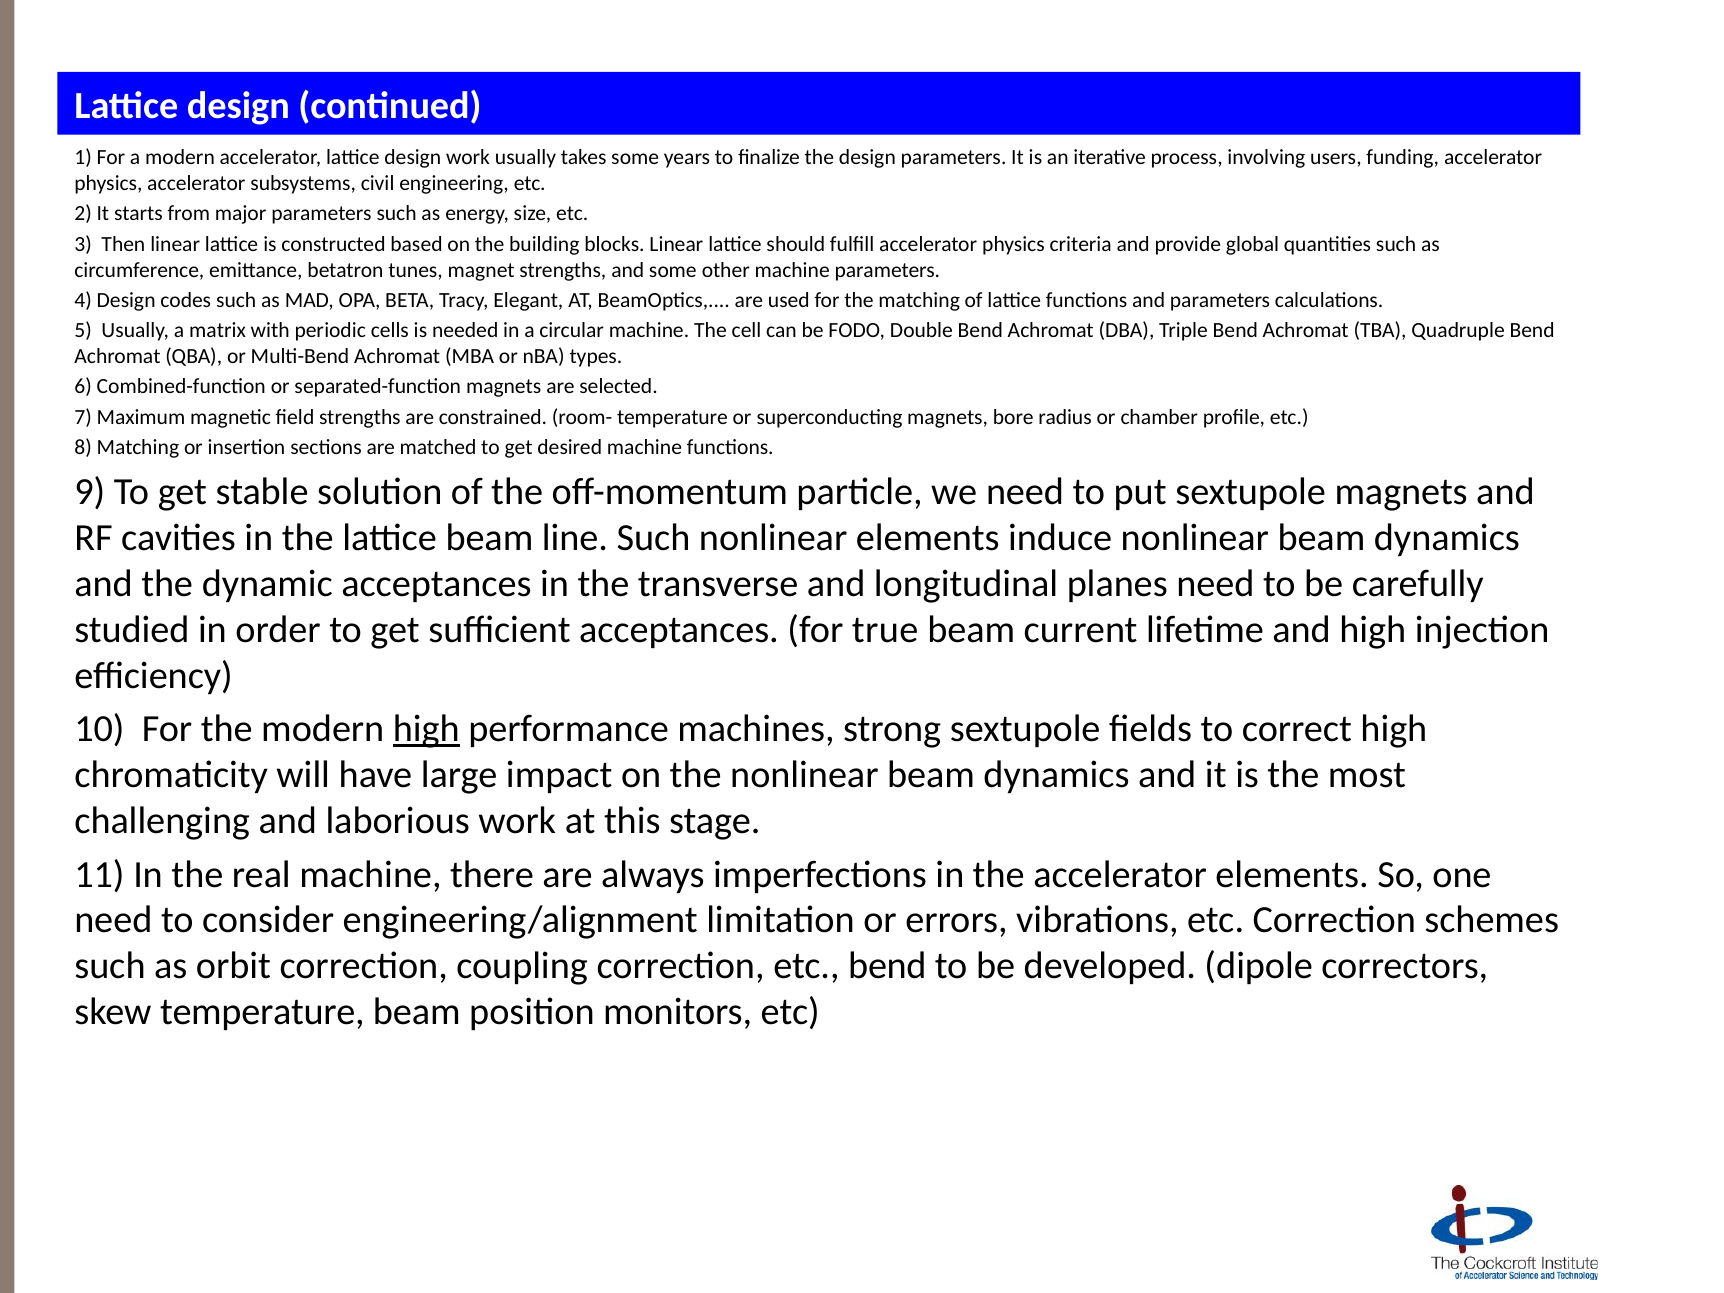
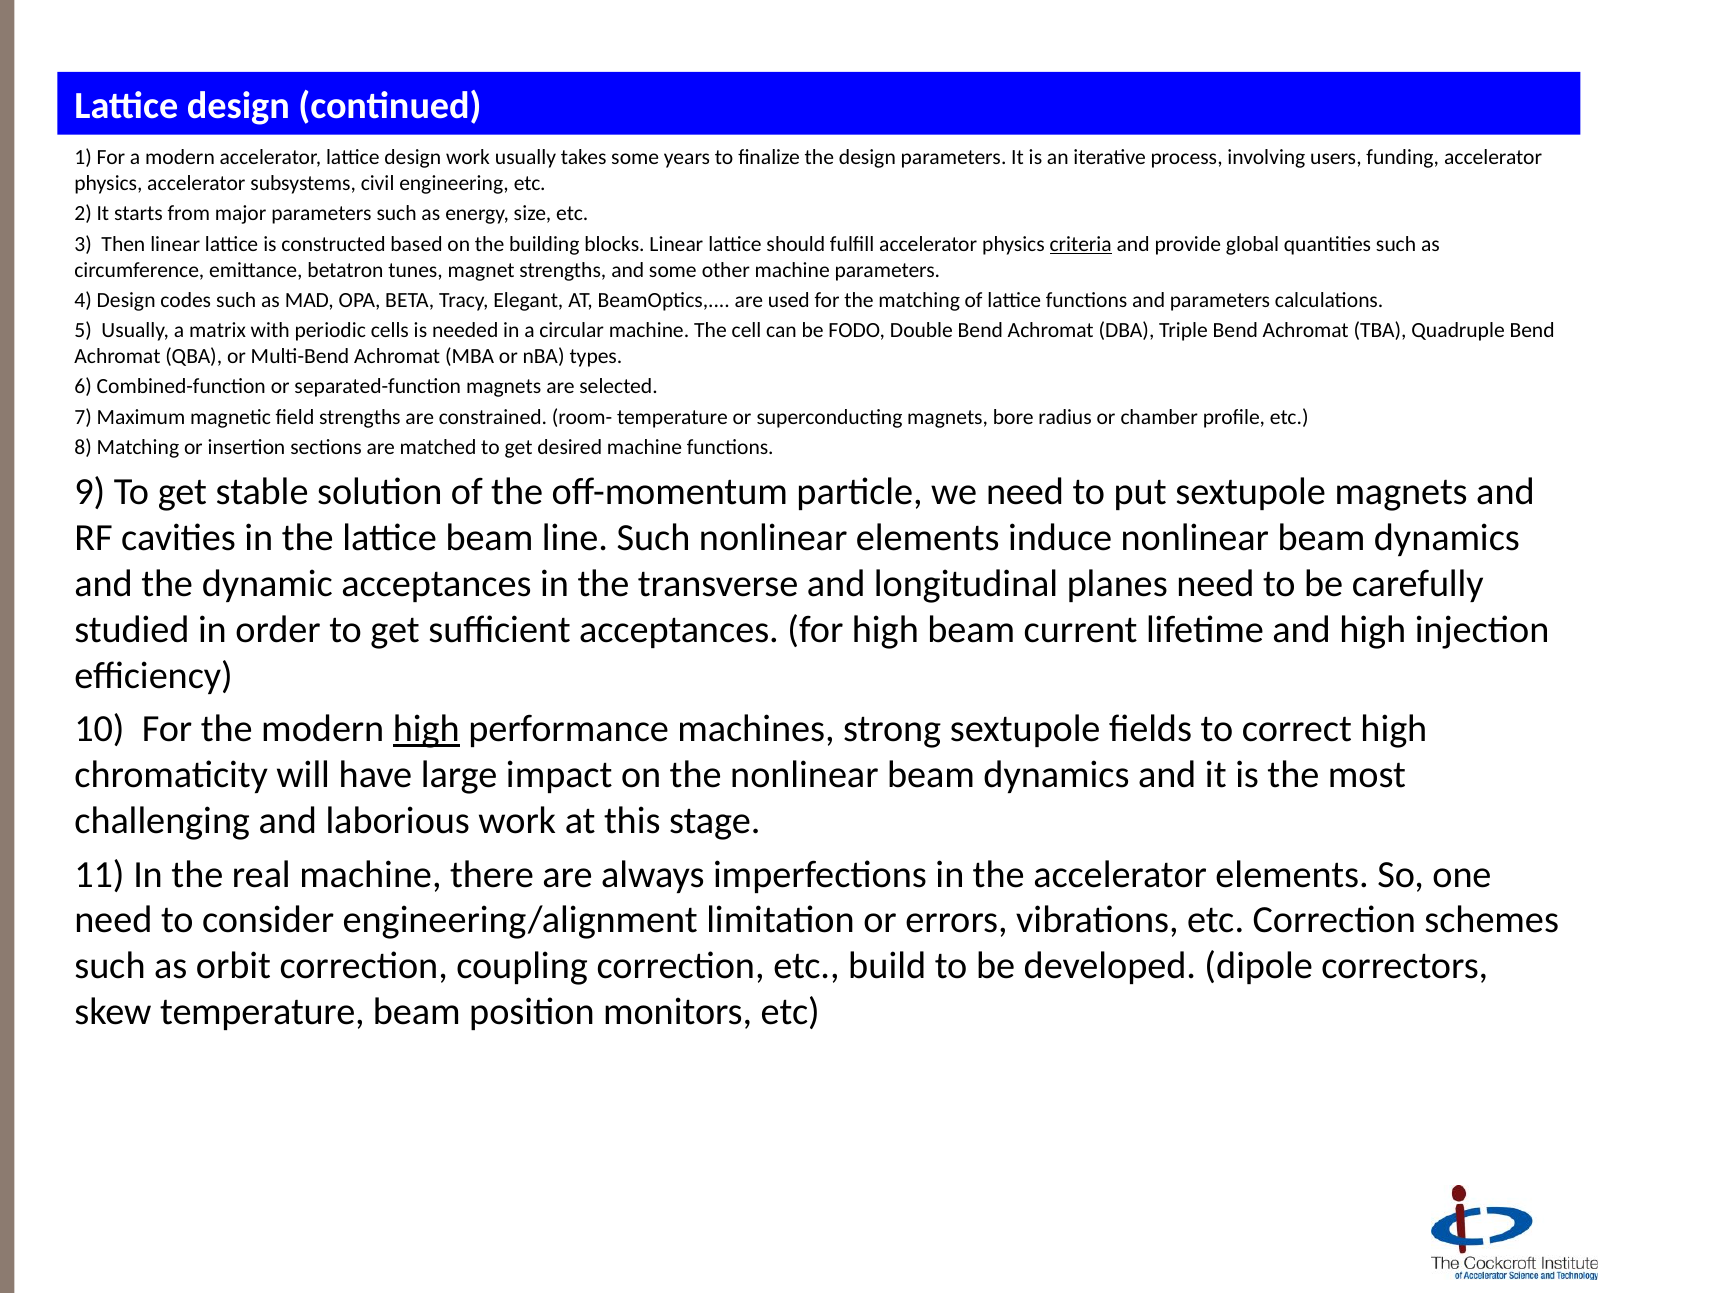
criteria underline: none -> present
for true: true -> high
etc bend: bend -> build
